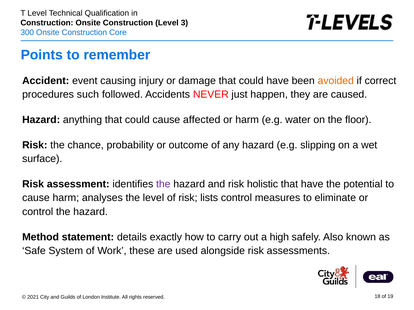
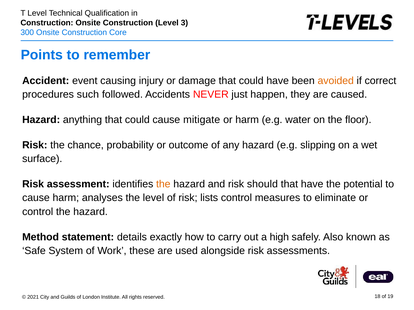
affected: affected -> mitigate
the at (163, 184) colour: purple -> orange
holistic: holistic -> should
